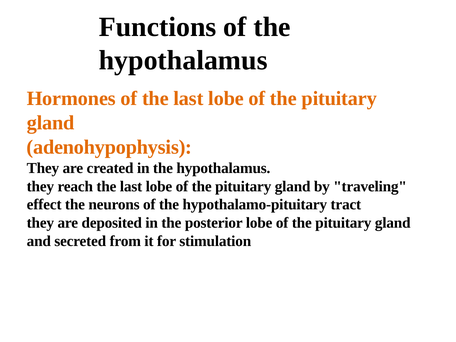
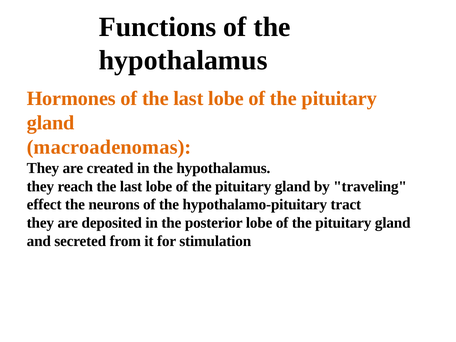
adenohypophysis: adenohypophysis -> macroadenomas
